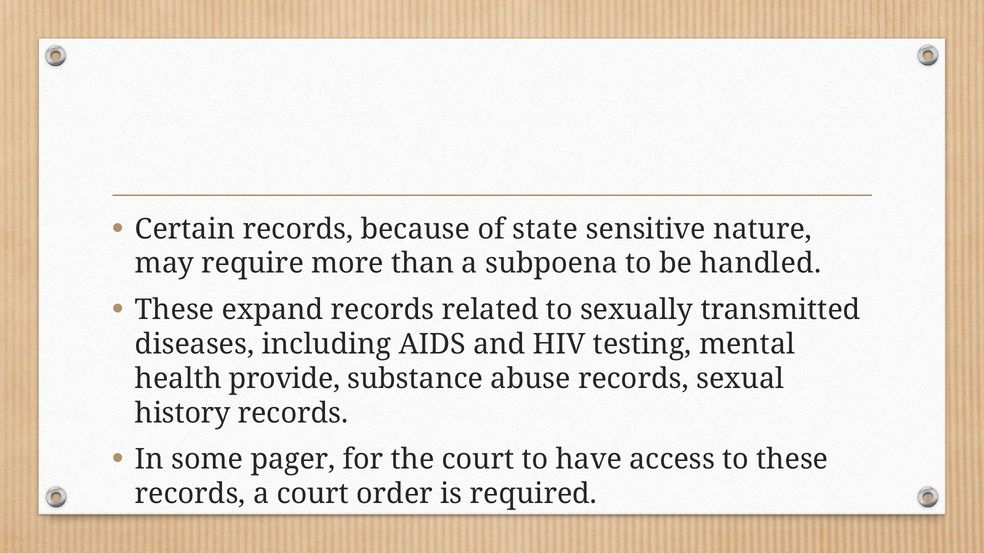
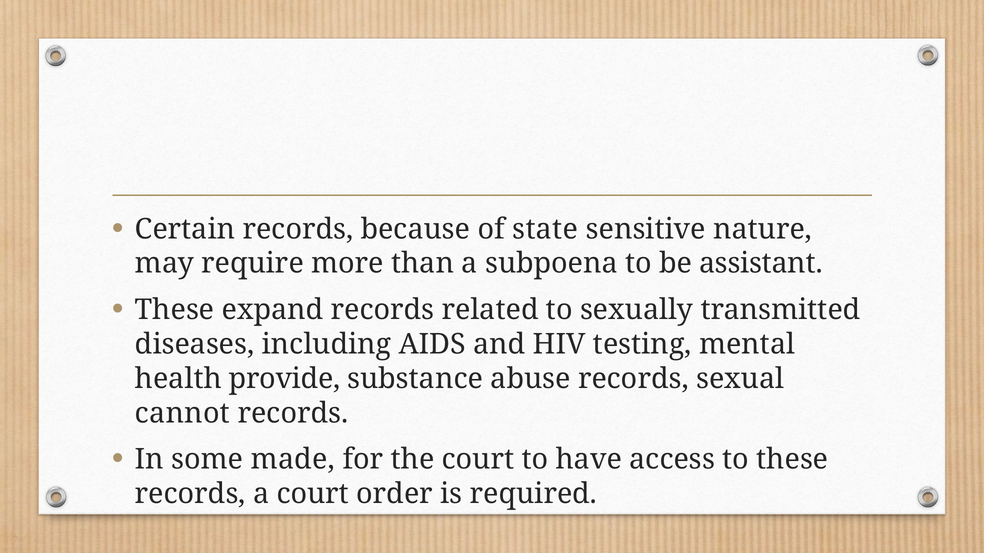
handled: handled -> assistant
history: history -> cannot
pager: pager -> made
